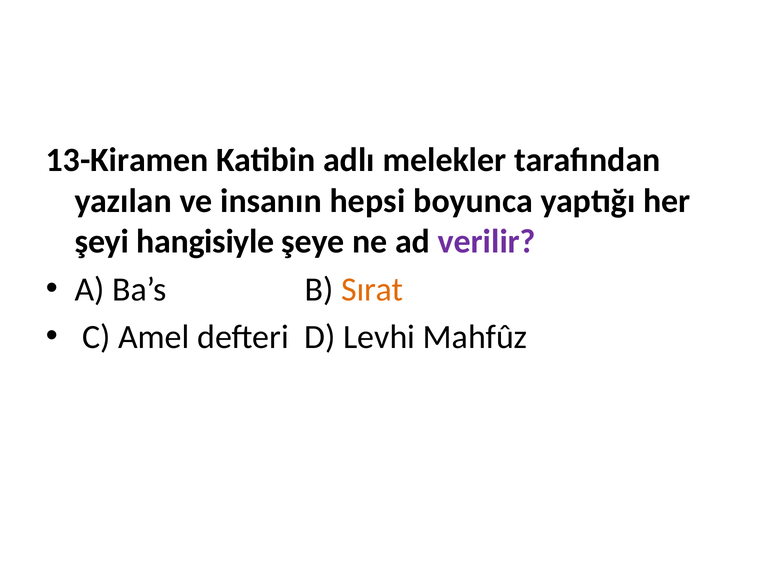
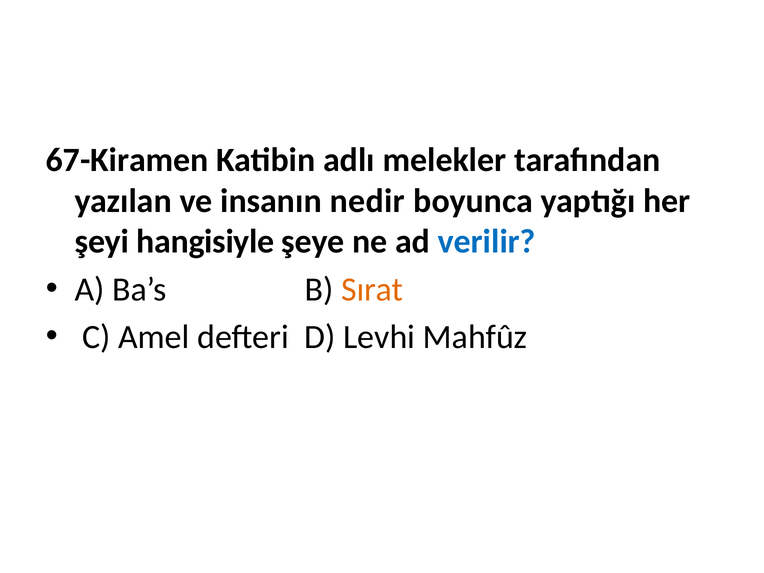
13-Kiramen: 13-Kiramen -> 67-Kiramen
hepsi: hepsi -> nedir
verilir colour: purple -> blue
